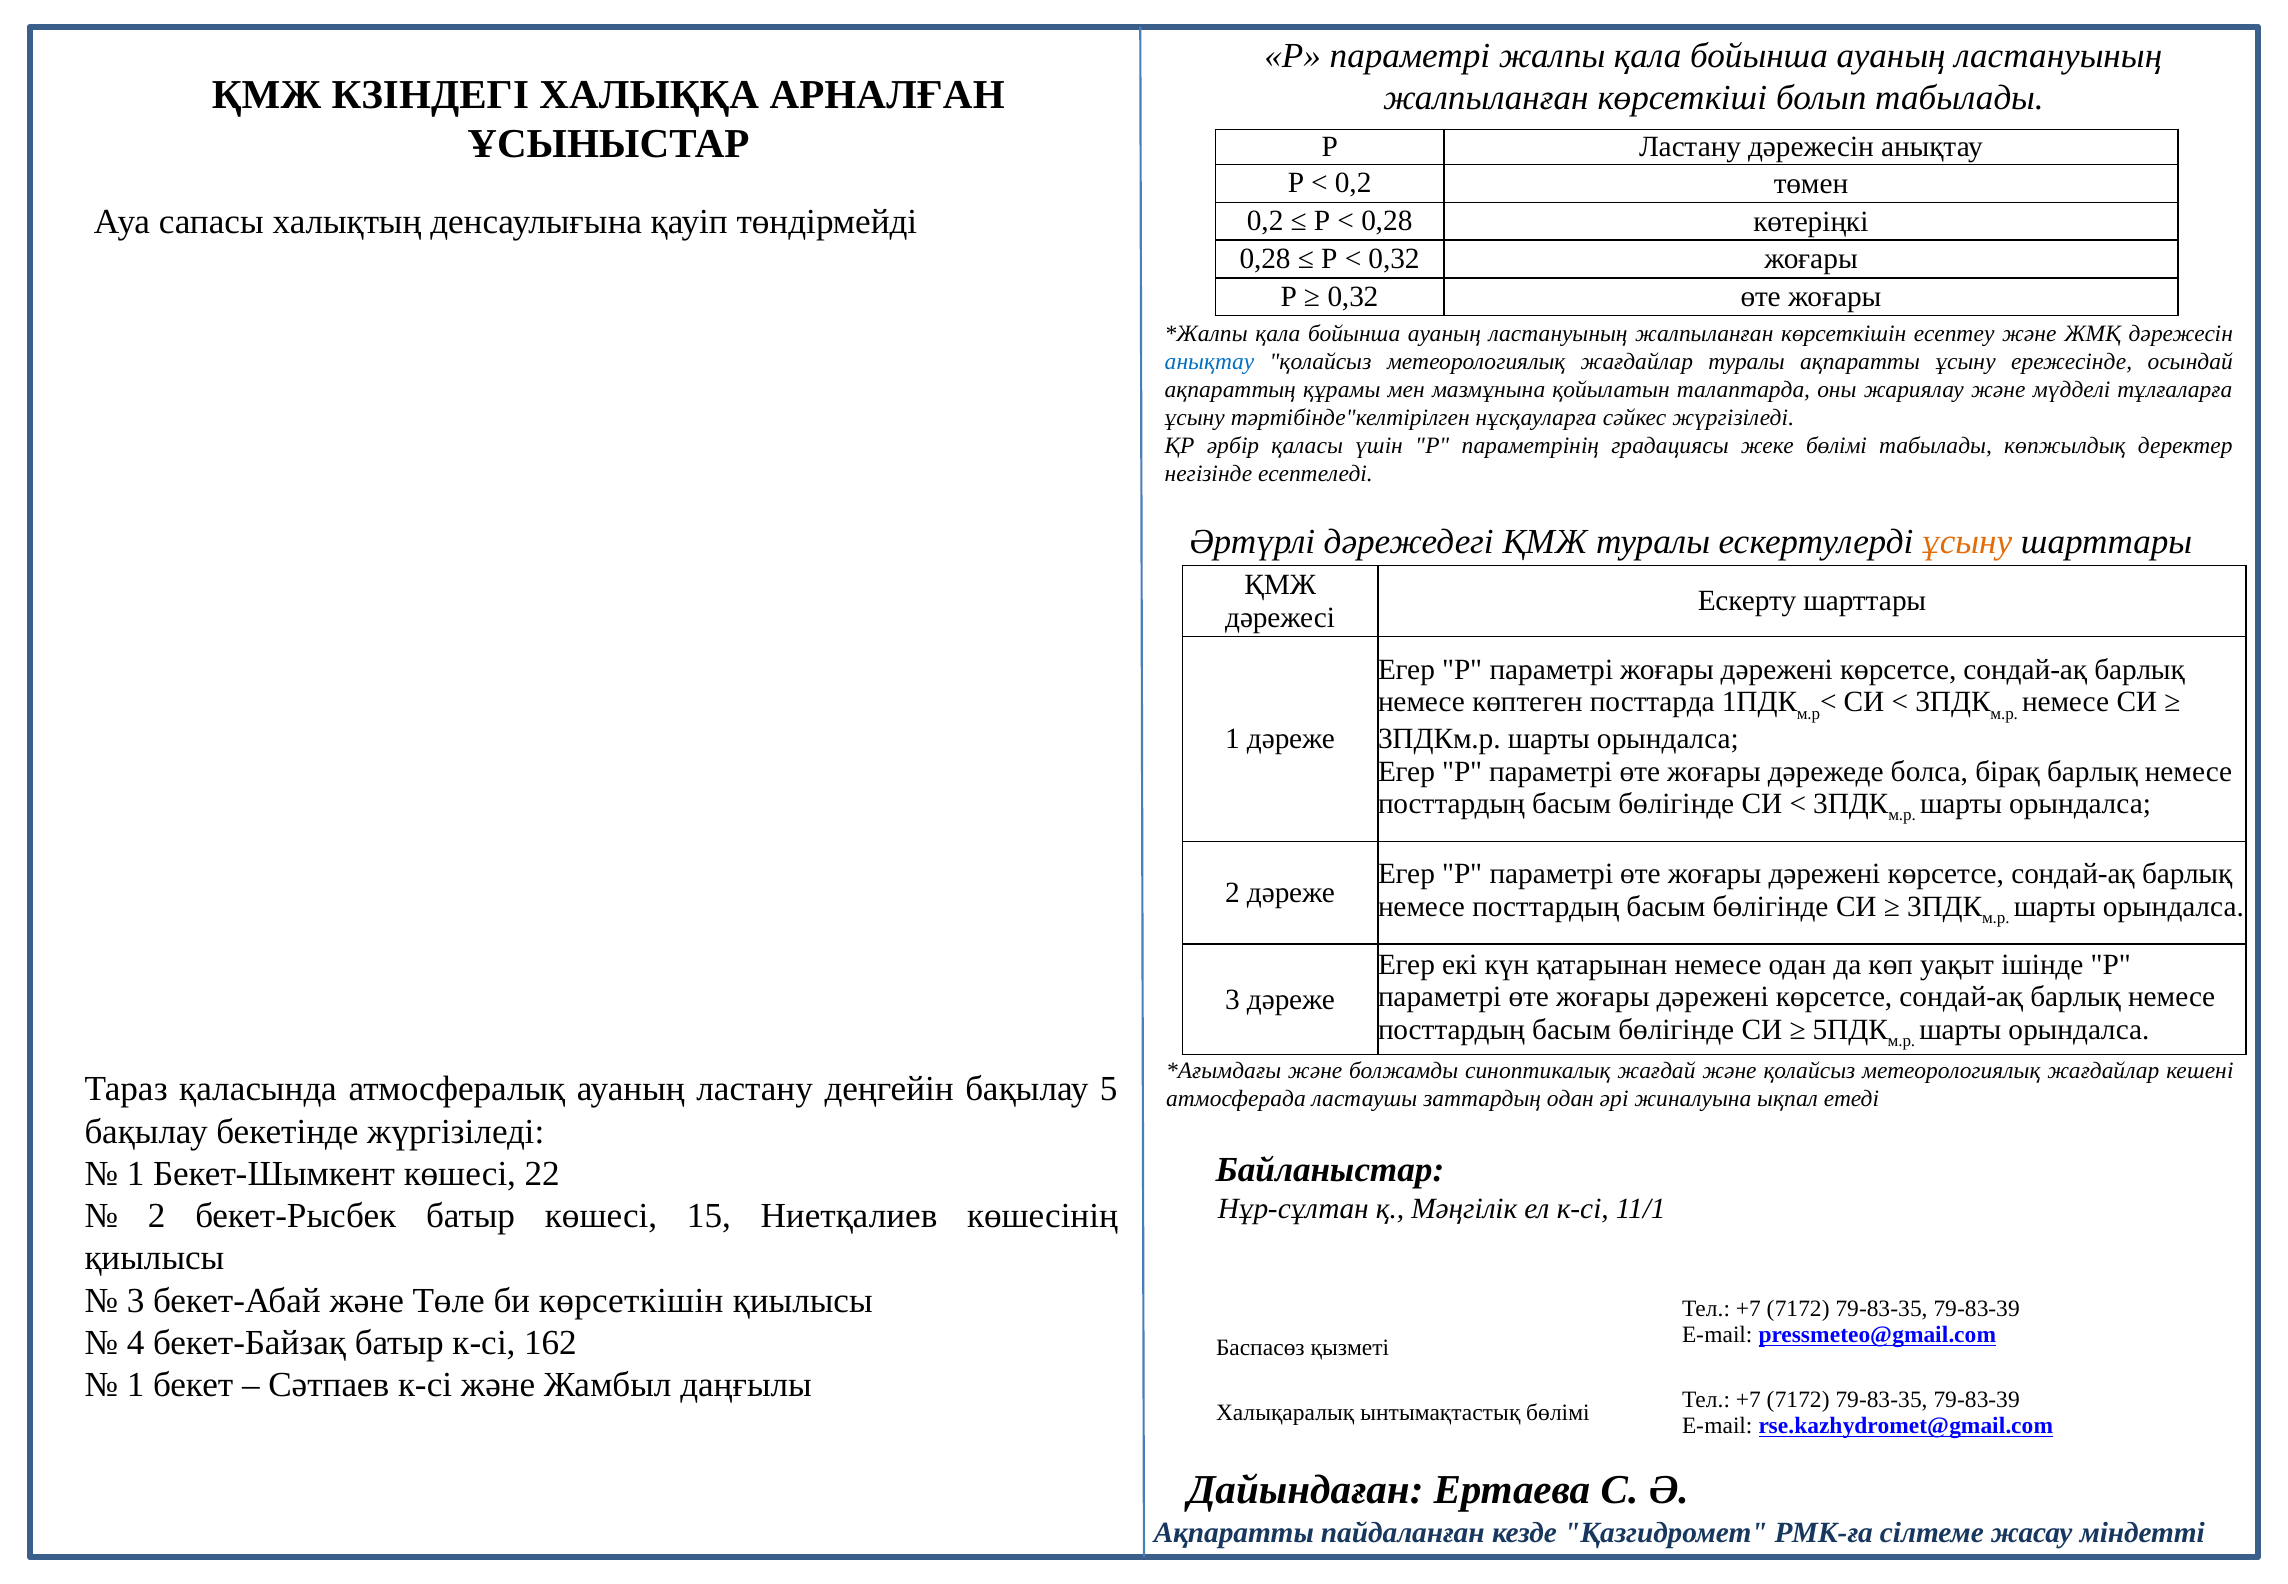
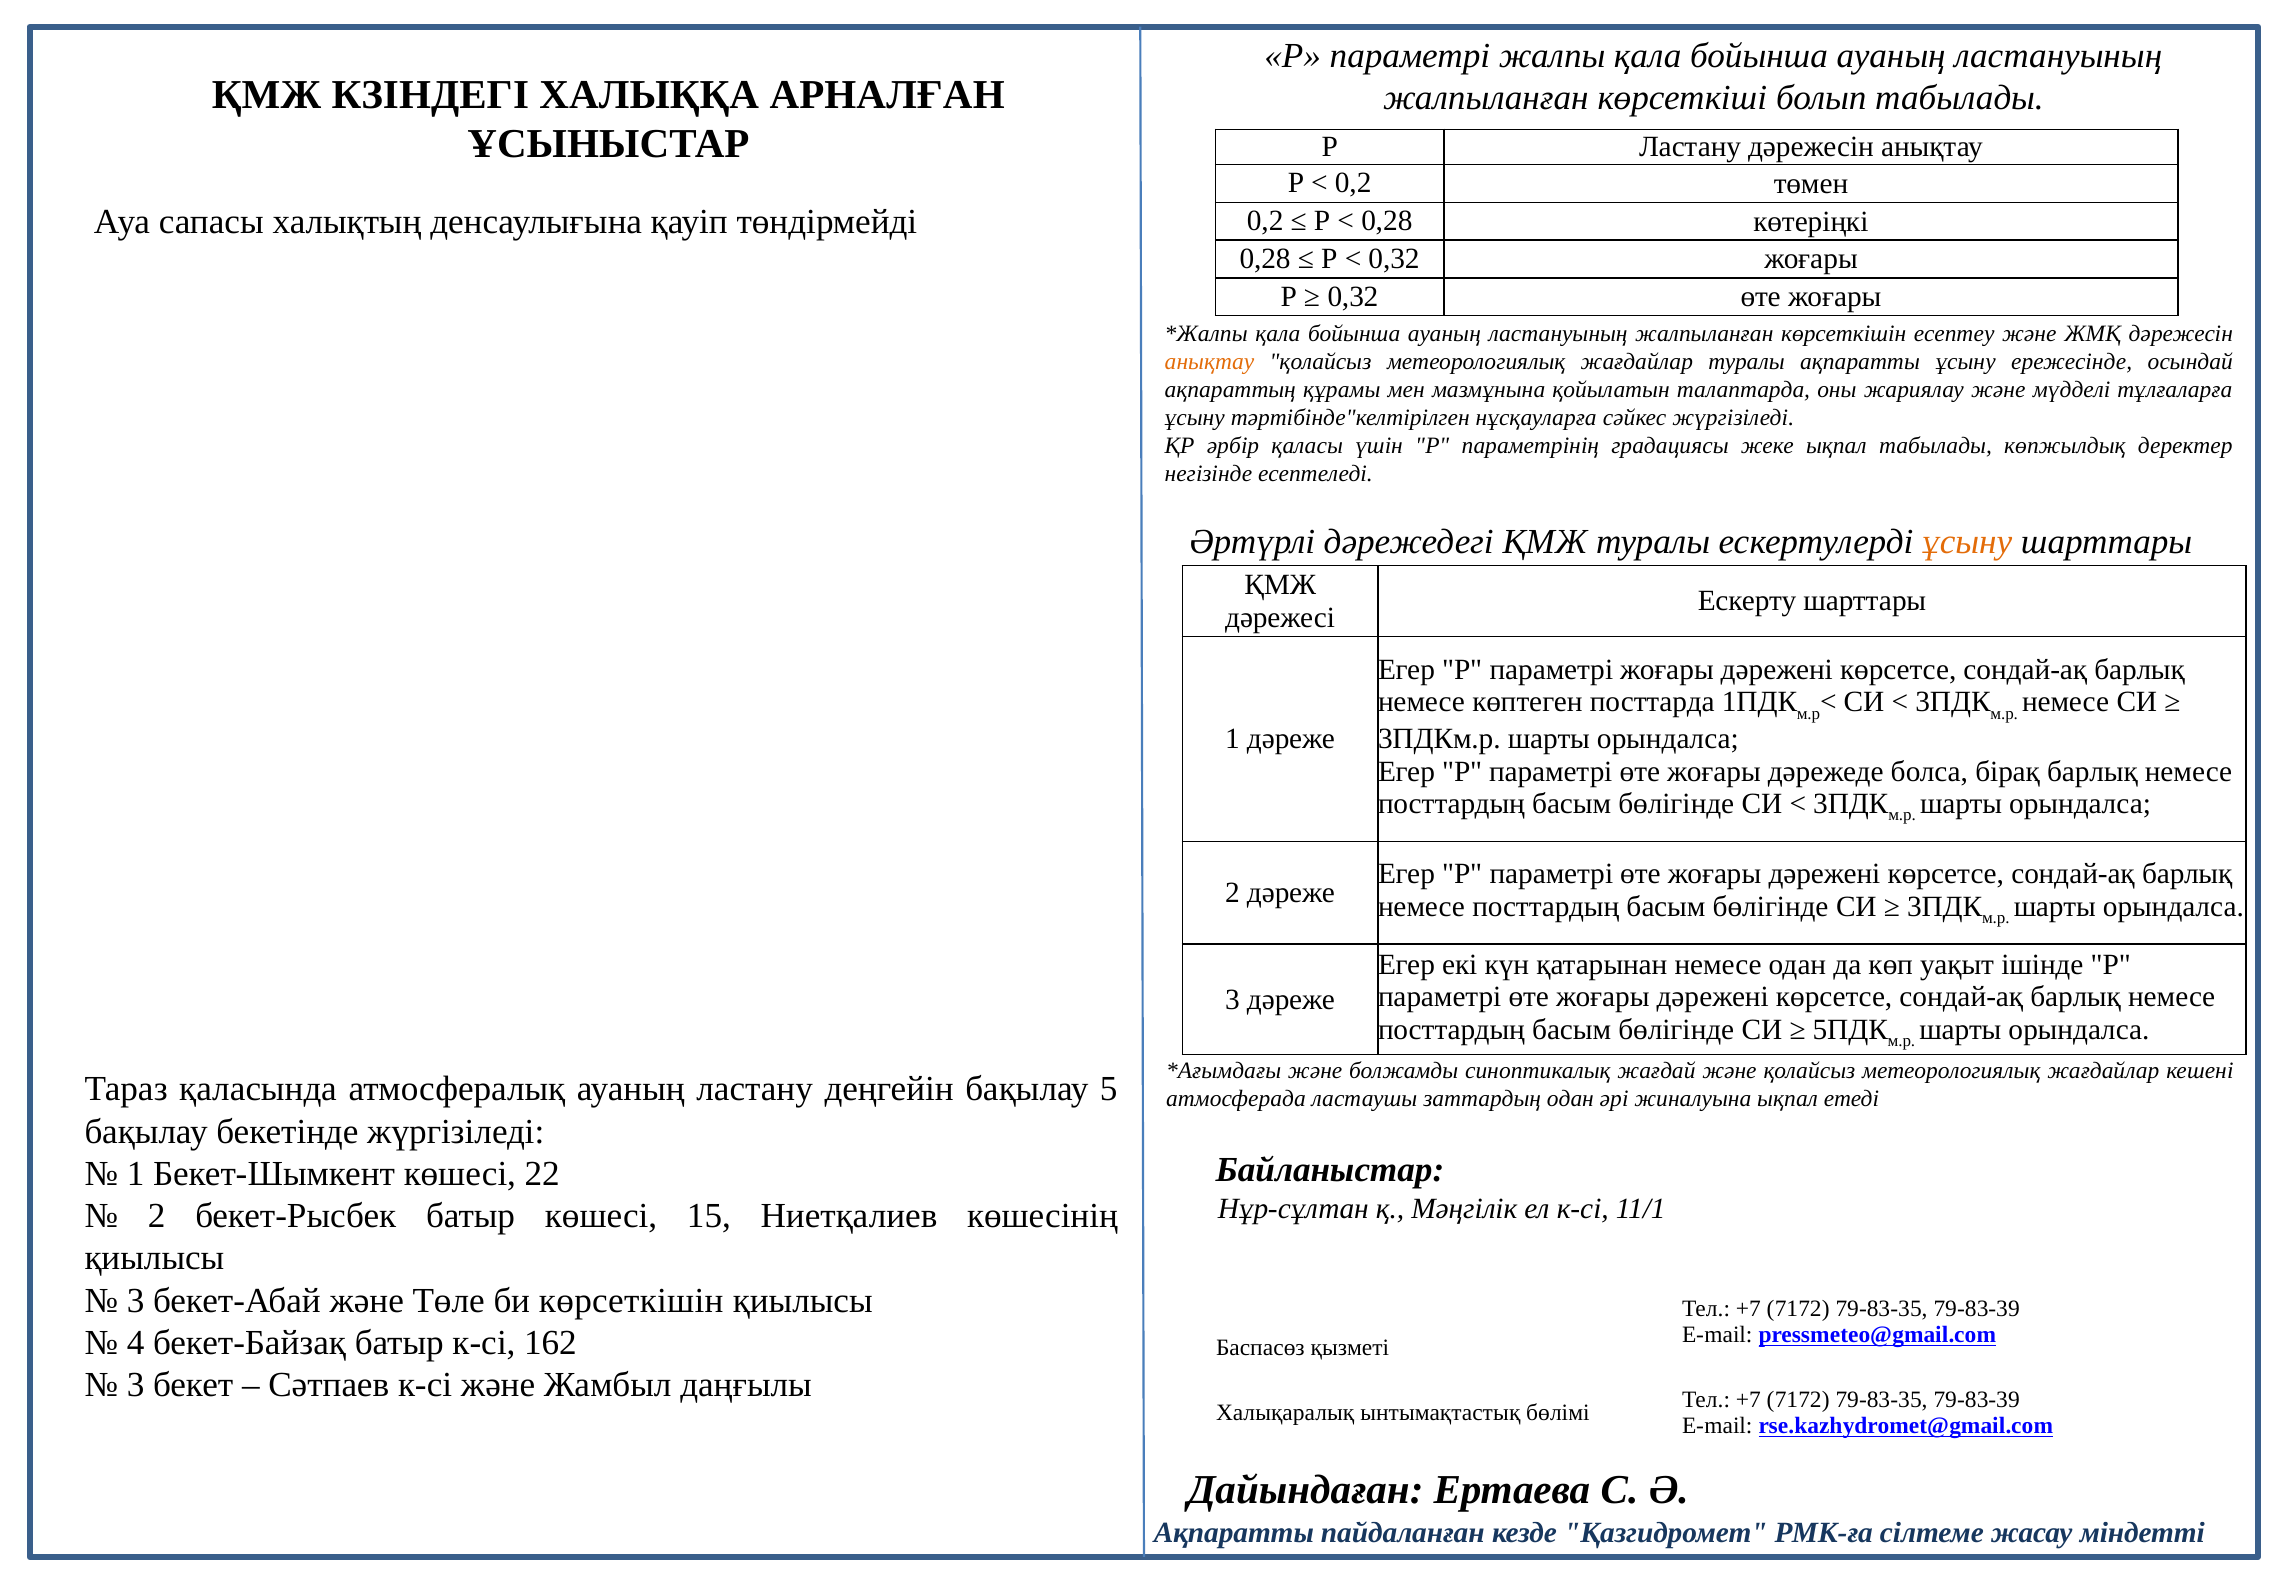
анықтау at (1209, 362) colour: blue -> orange
жеке бөлімі: бөлімі -> ықпал
1 at (136, 1385): 1 -> 3
